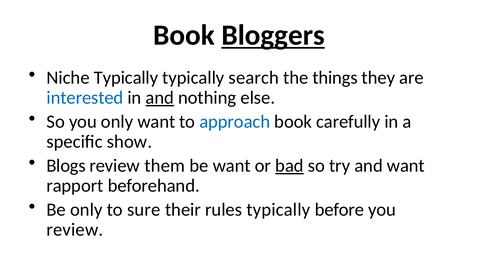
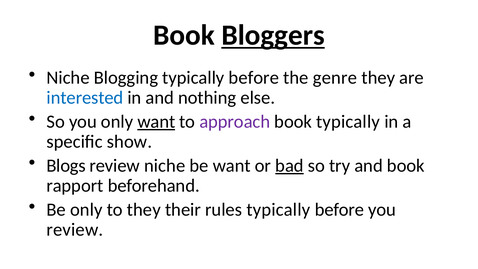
Niche Typically: Typically -> Blogging
search at (254, 78): search -> before
things: things -> genre
and at (160, 98) underline: present -> none
want at (156, 122) underline: none -> present
approach colour: blue -> purple
book carefully: carefully -> typically
review them: them -> niche
and want: want -> book
to sure: sure -> they
